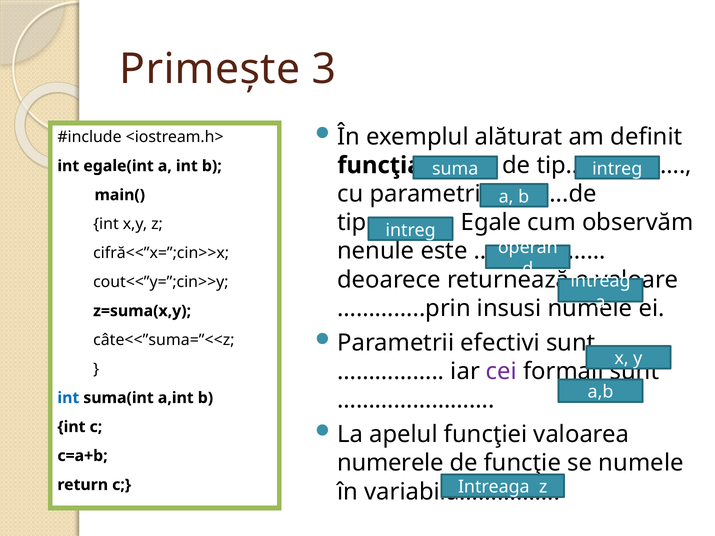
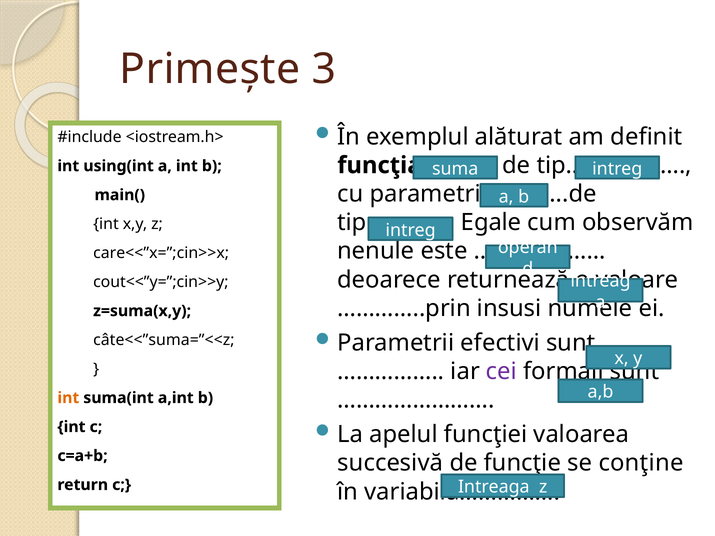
egale(int: egale(int -> using(int
cifră<<”x=”;cin>>x: cifră<<”x=”;cin>>x -> care<<”x=”;cin>>x
int at (68, 398) colour: blue -> orange
numerele: numerele -> succesivă
se numele: numele -> conţine
